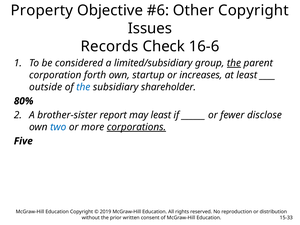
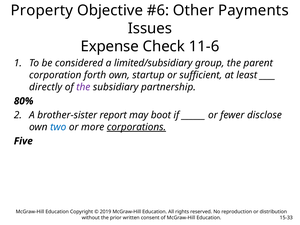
Other Copyright: Copyright -> Payments
Records: Records -> Expense
16-6: 16-6 -> 11-6
the at (234, 63) underline: present -> none
increases: increases -> sufficient
outside: outside -> directly
the at (83, 87) colour: blue -> purple
shareholder: shareholder -> partnership
may least: least -> boot
